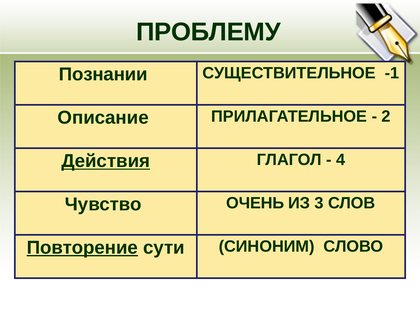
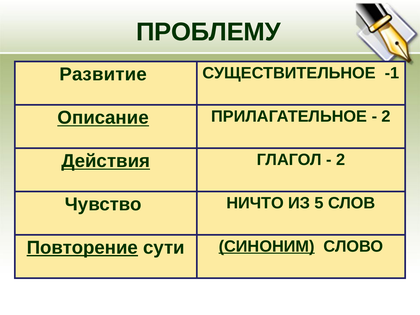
Познании: Познании -> Развитие
Описание underline: none -> present
4 at (341, 160): 4 -> 2
ОЧЕНЬ: ОЧЕНЬ -> НИЧТО
3: 3 -> 5
СИНОНИМ underline: none -> present
